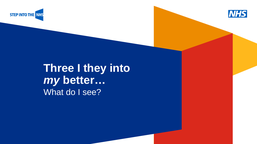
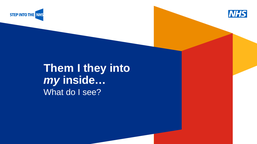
Three: Three -> Them
better…: better… -> inside…
